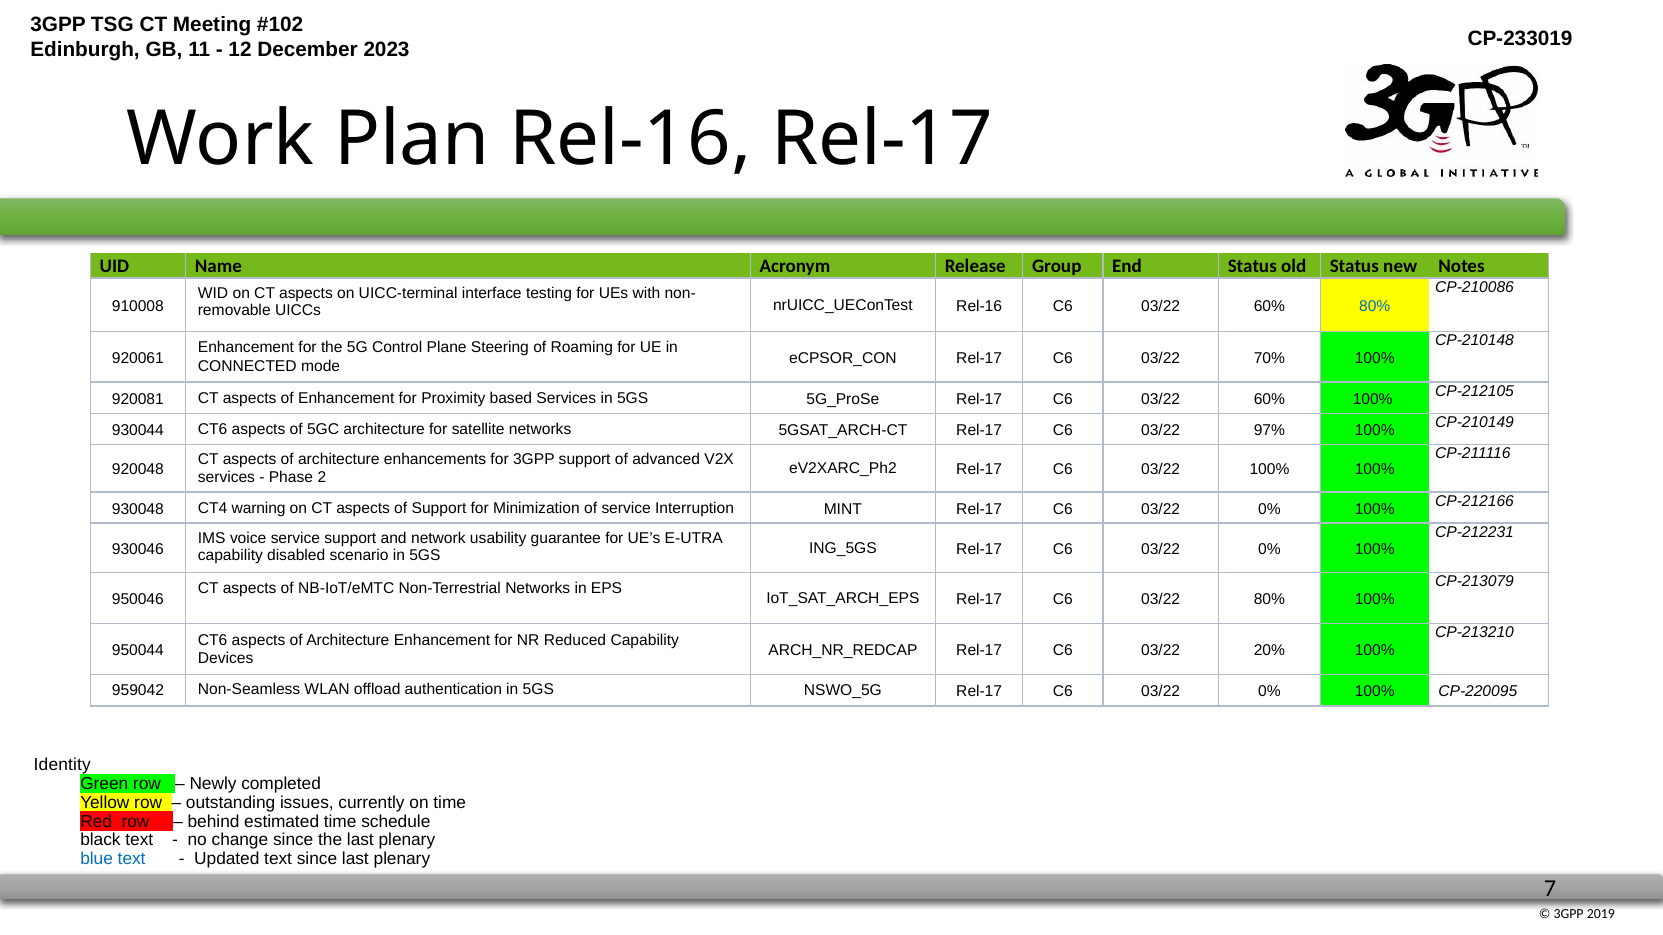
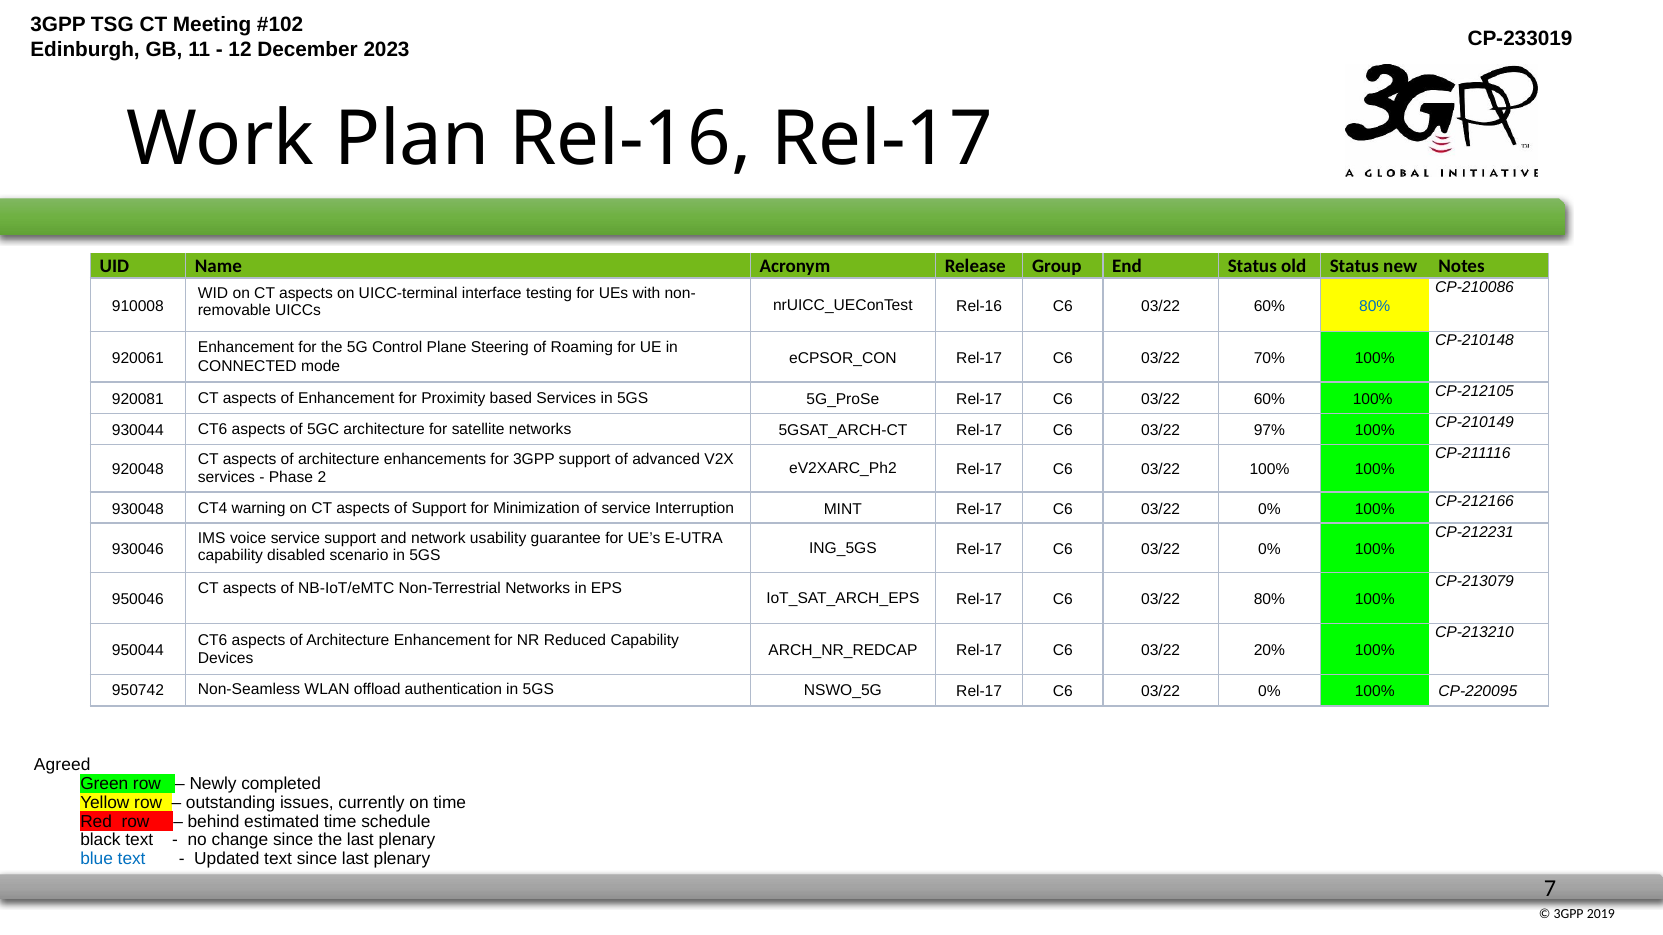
959042: 959042 -> 950742
Identity: Identity -> Agreed
